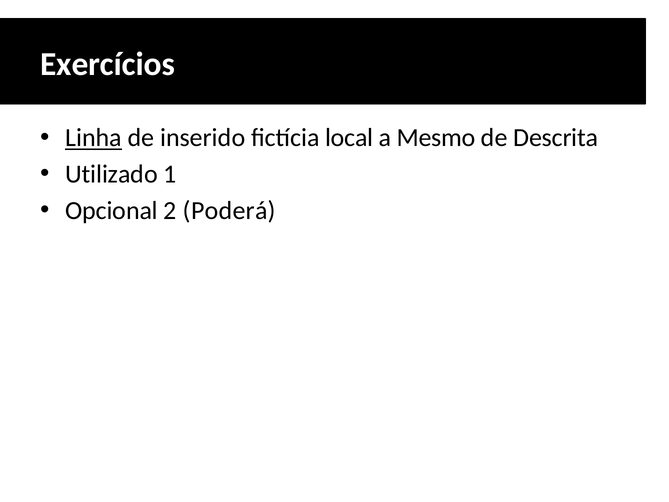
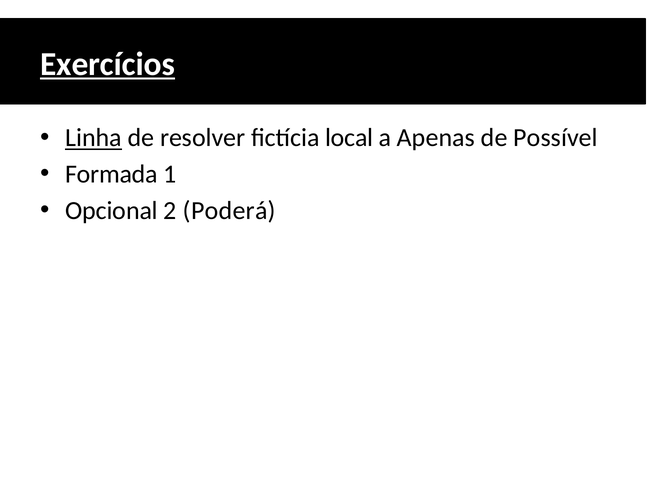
Exercícios underline: none -> present
inserido: inserido -> resolver
Mesmo: Mesmo -> Apenas
Descrita: Descrita -> Possível
Utilizado: Utilizado -> Formada
